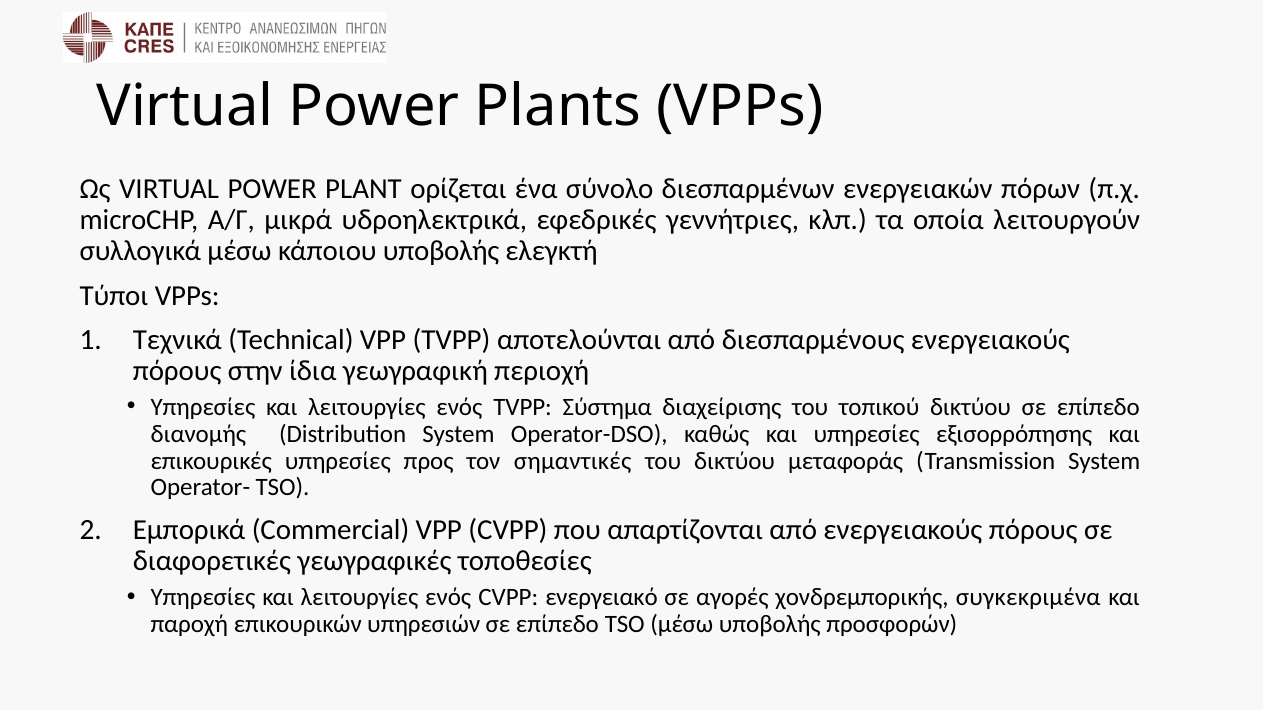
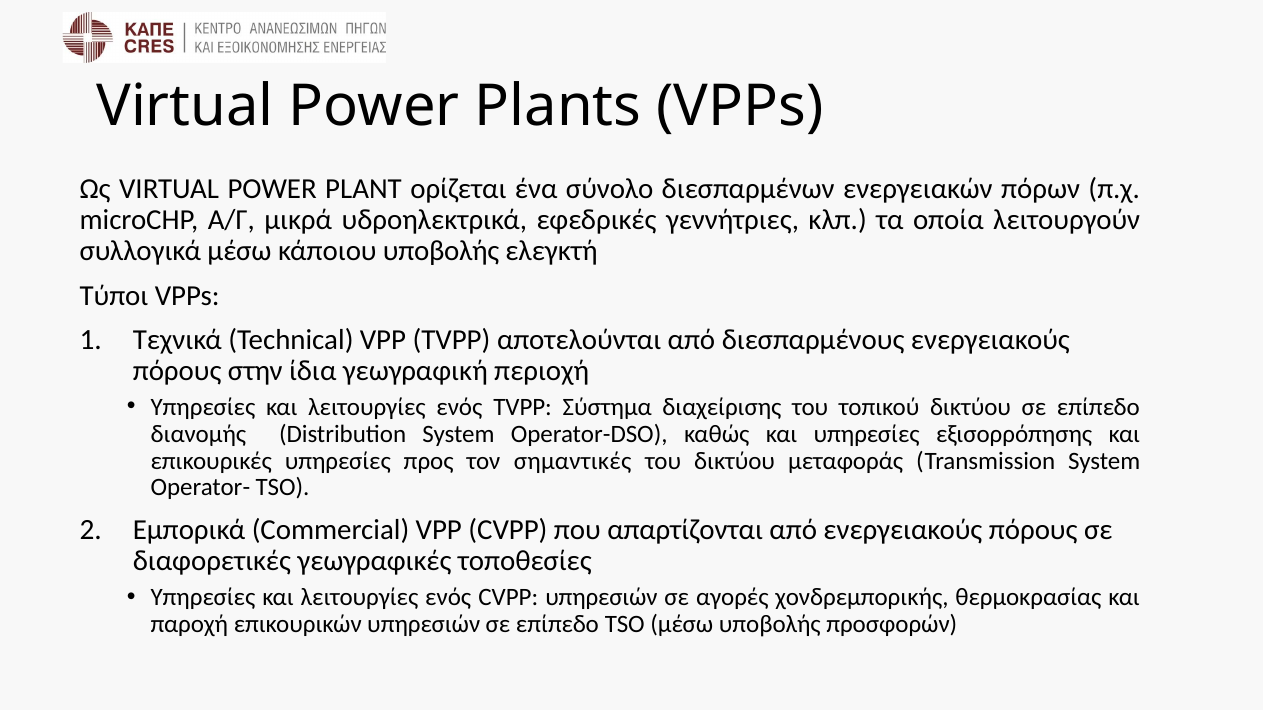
CVPP ενεργειακό: ενεργειακό -> υπηρεσιών
συγκεκριμένα: συγκεκριμένα -> θερμοκρασίας
